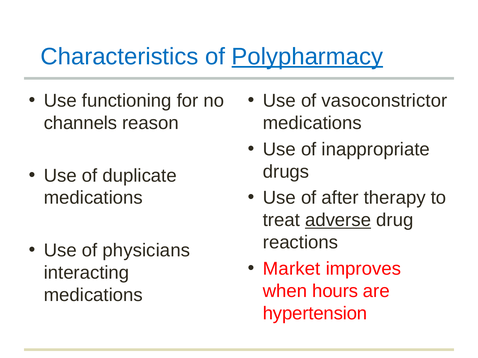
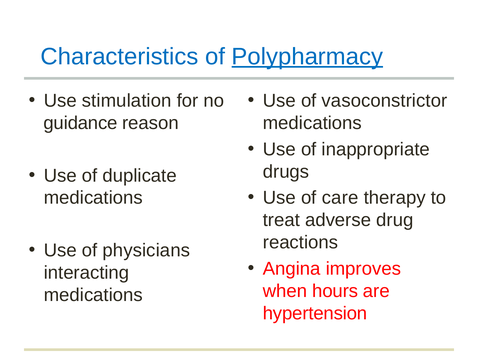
functioning: functioning -> stimulation
channels: channels -> guidance
after: after -> care
adverse underline: present -> none
Market: Market -> Angina
